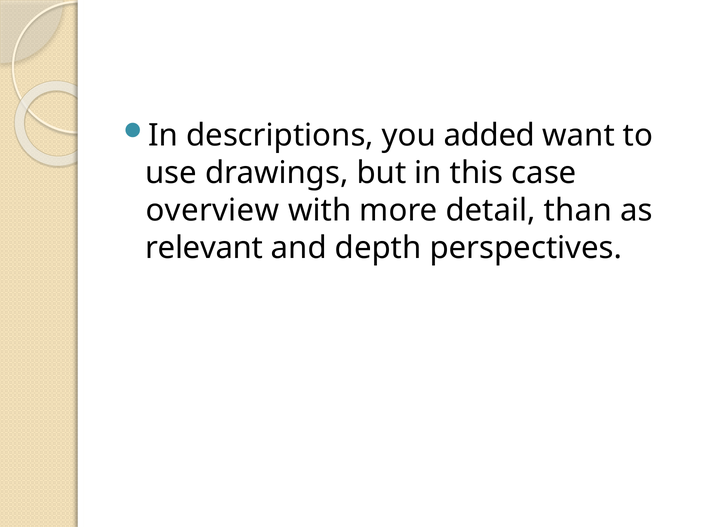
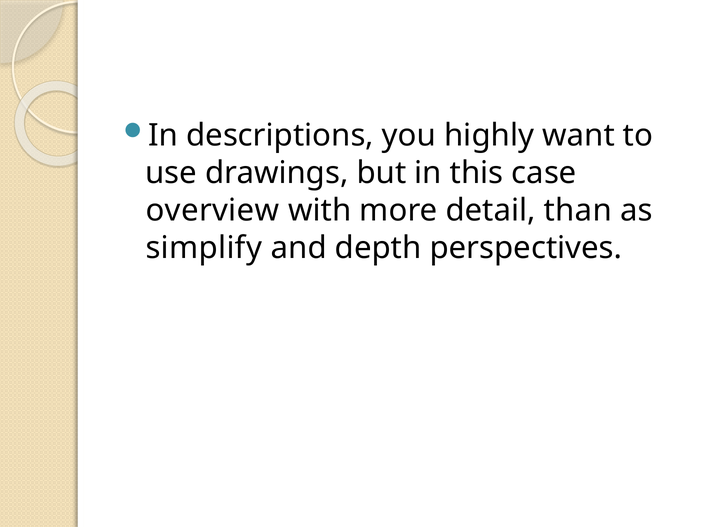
added: added -> highly
relevant: relevant -> simplify
